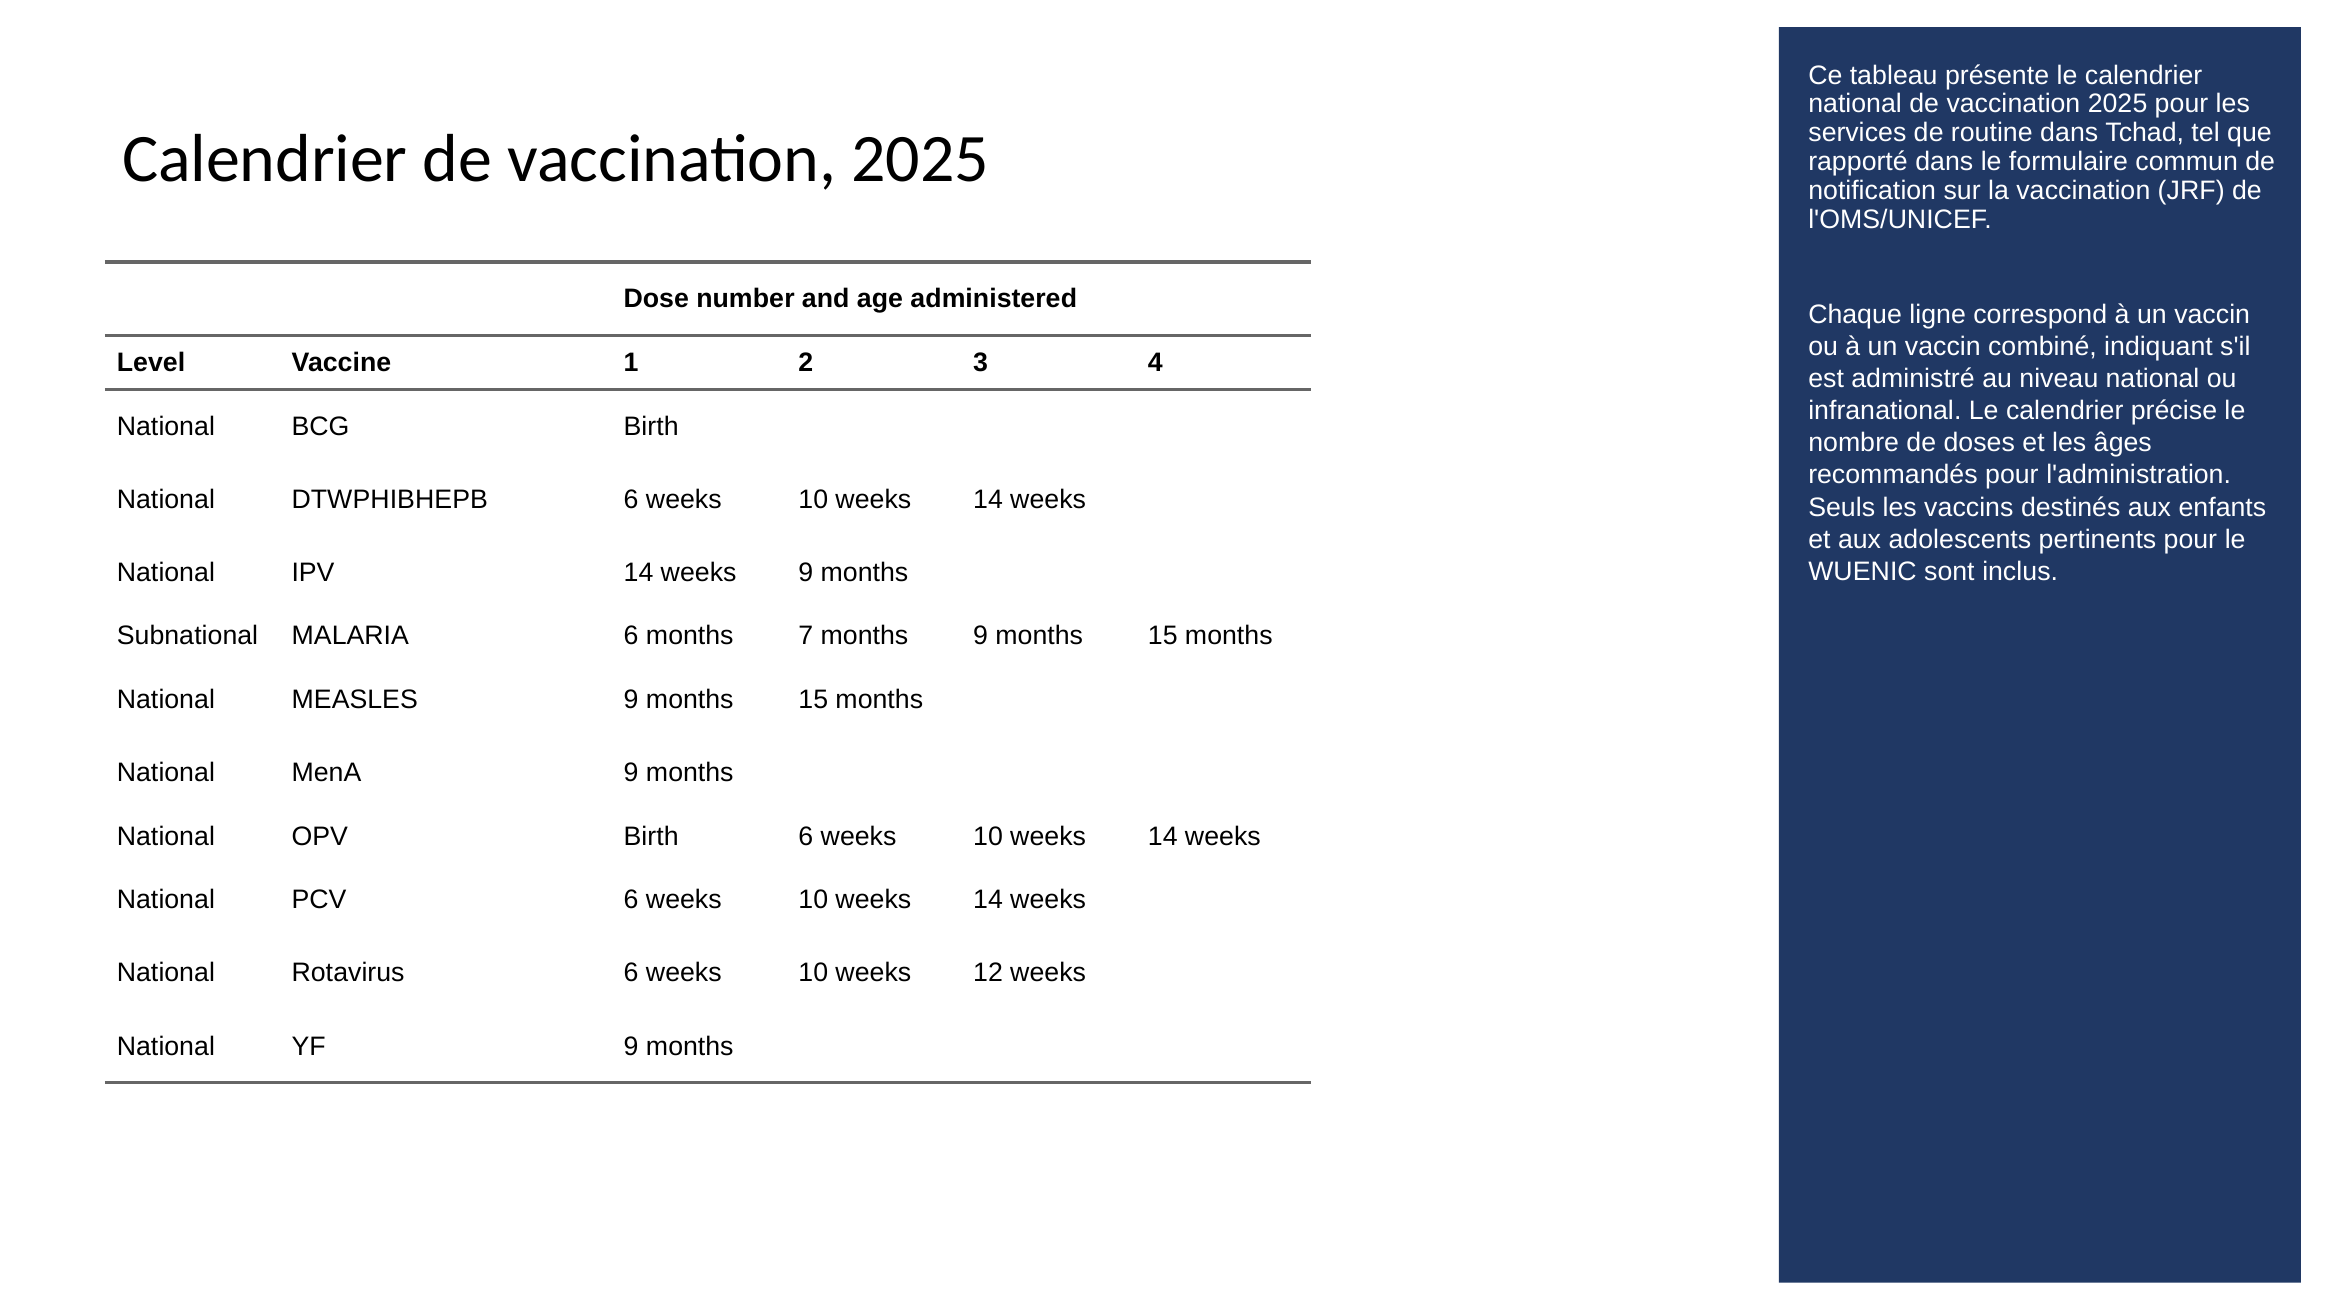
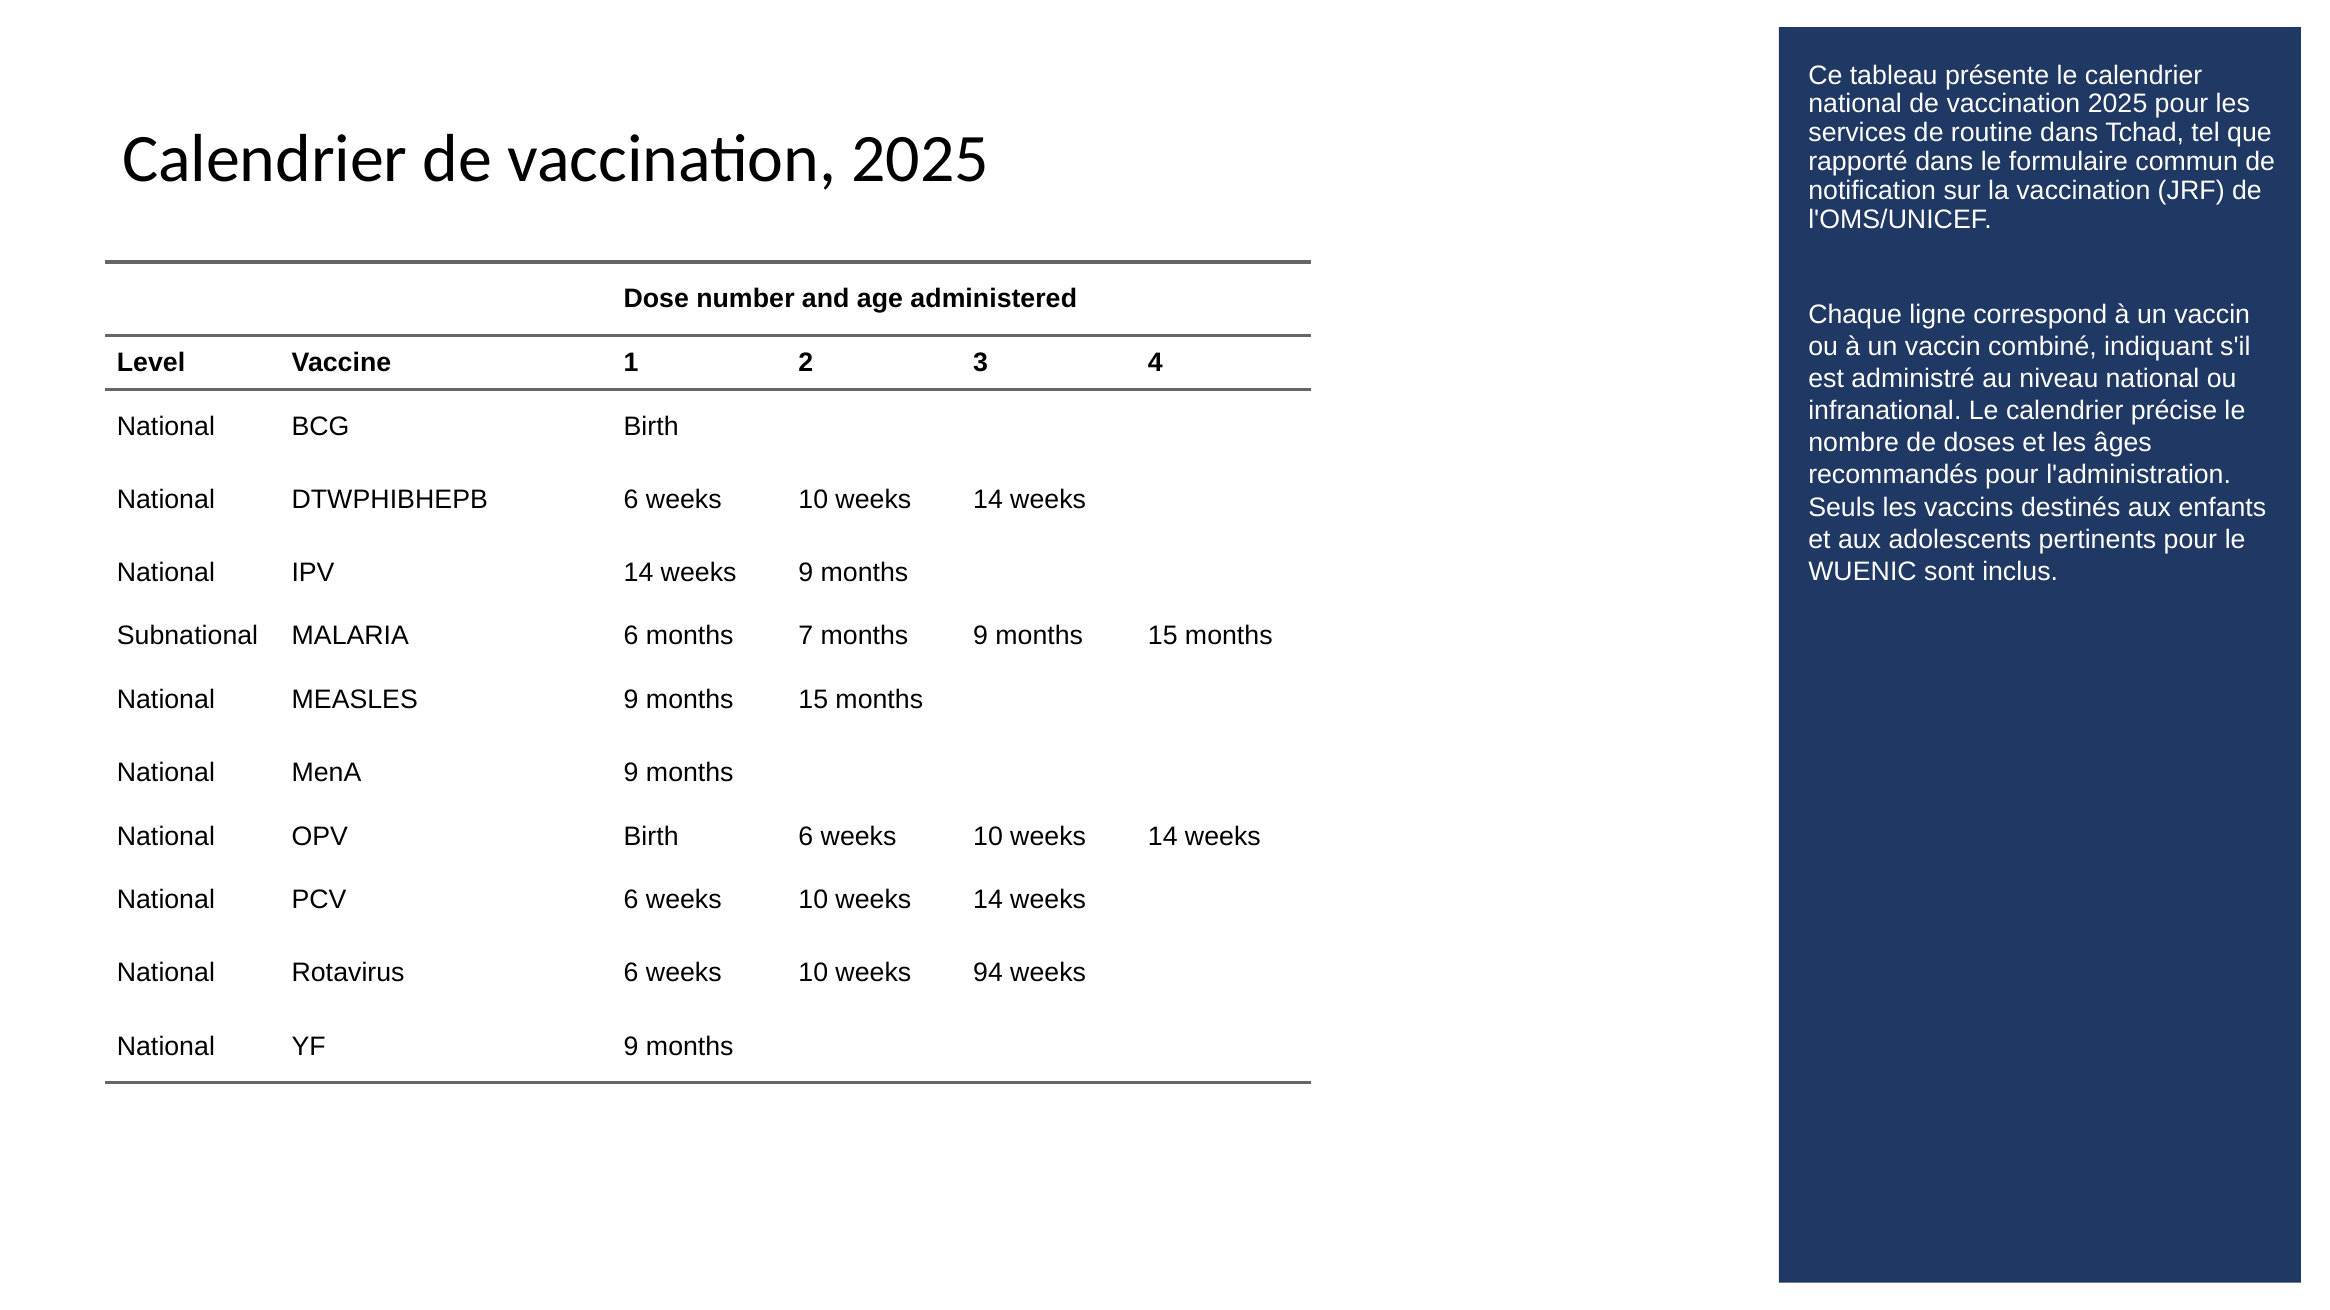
12: 12 -> 94
